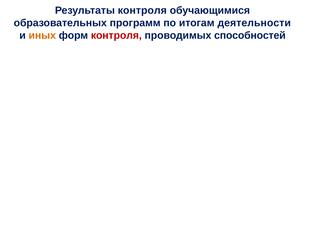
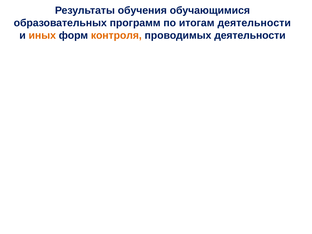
Результаты контроля: контроля -> обучения
контроля at (116, 35) colour: red -> orange
проводимых способностей: способностей -> деятельности
